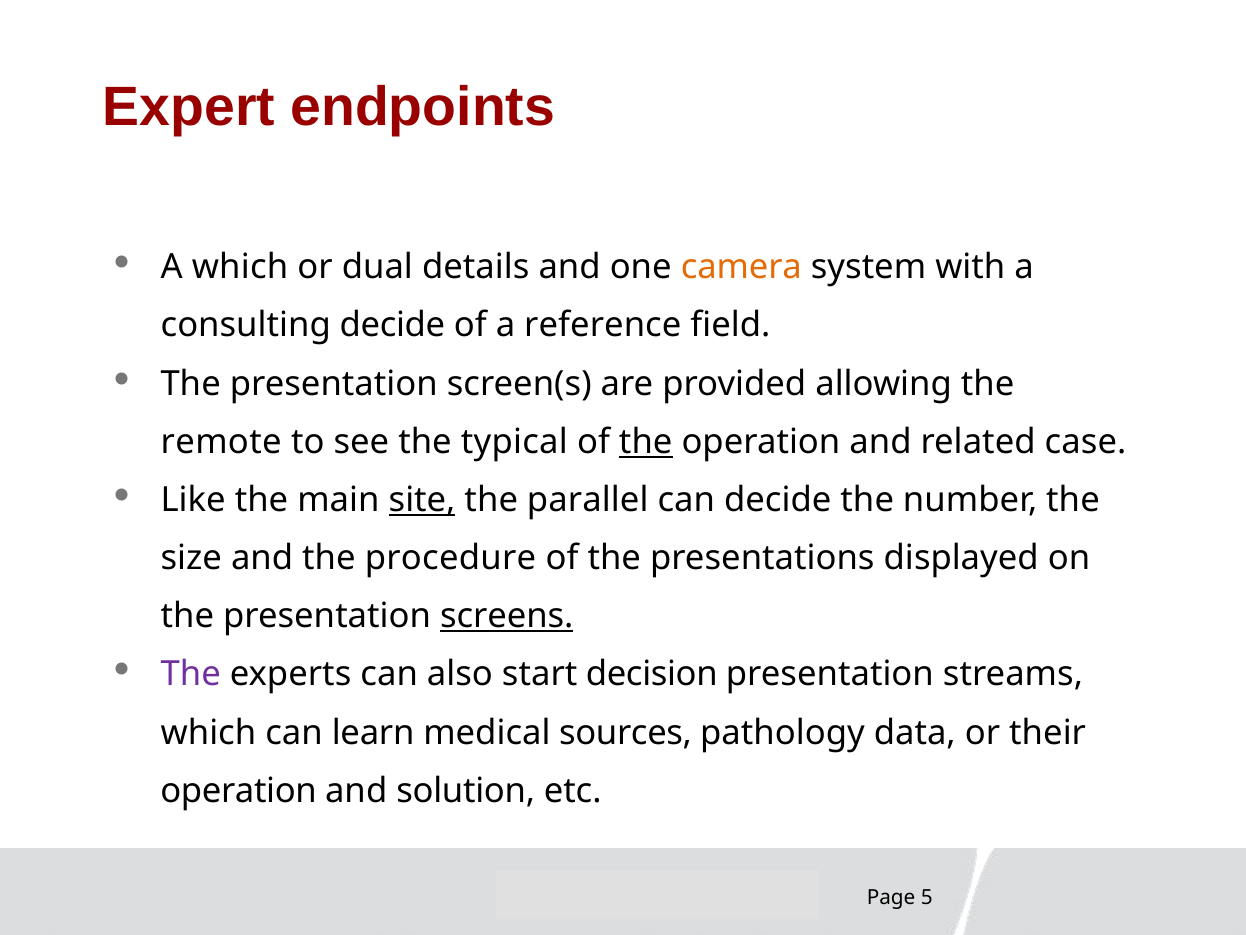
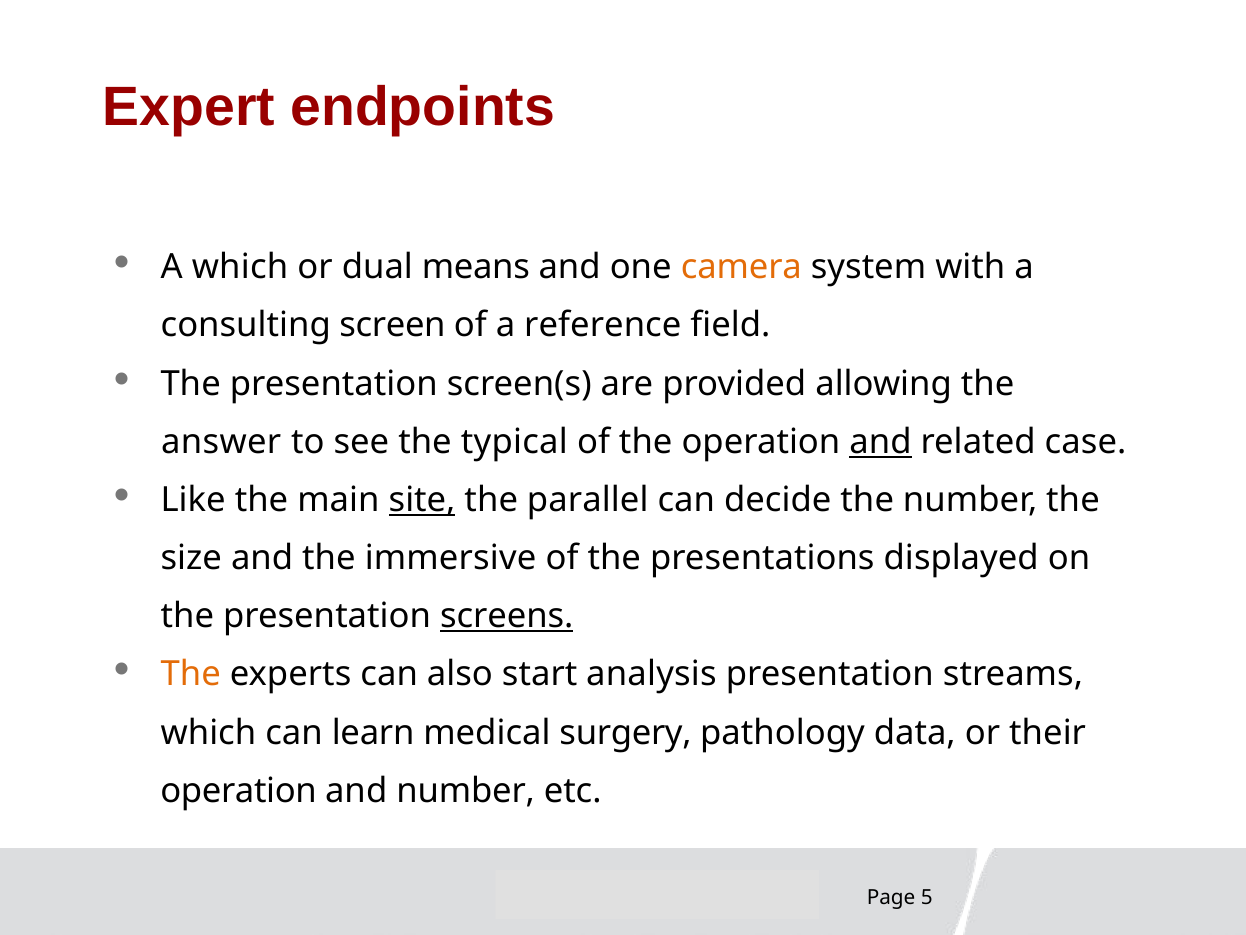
details: details -> means
consulting decide: decide -> screen
remote: remote -> answer
the at (646, 442) underline: present -> none
and at (881, 442) underline: none -> present
procedure: procedure -> immersive
The at (191, 674) colour: purple -> orange
decision: decision -> analysis
sources: sources -> surgery
and solution: solution -> number
